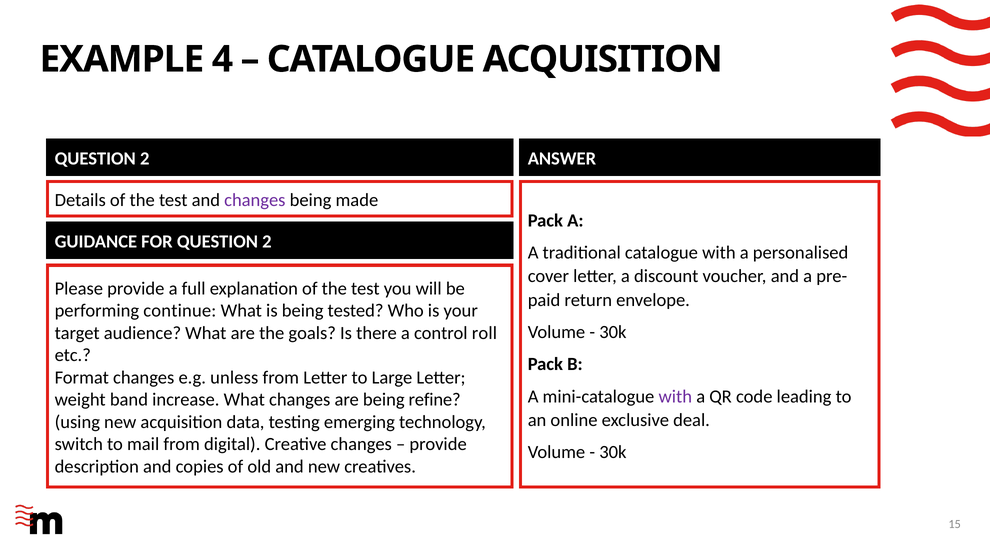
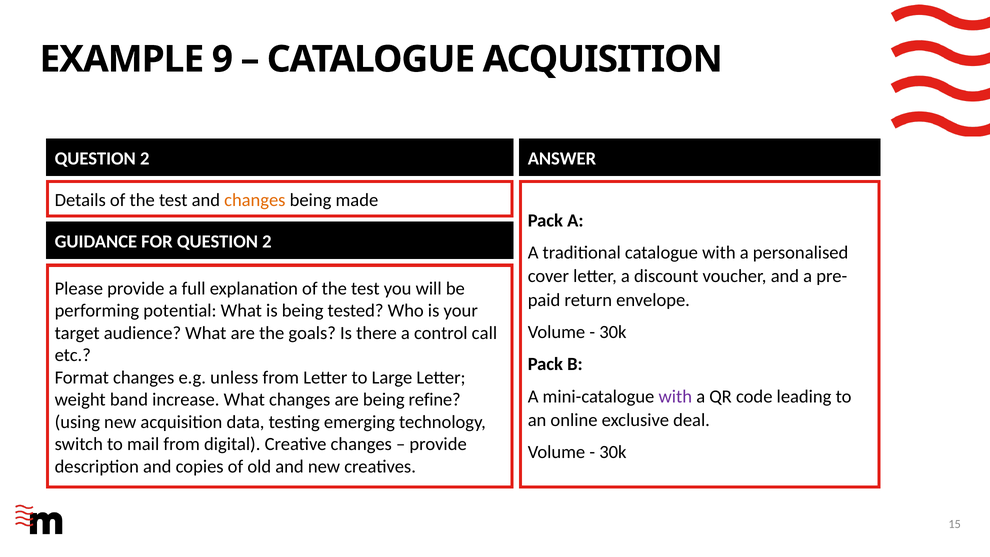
4: 4 -> 9
changes at (255, 200) colour: purple -> orange
continue: continue -> potential
roll: roll -> call
